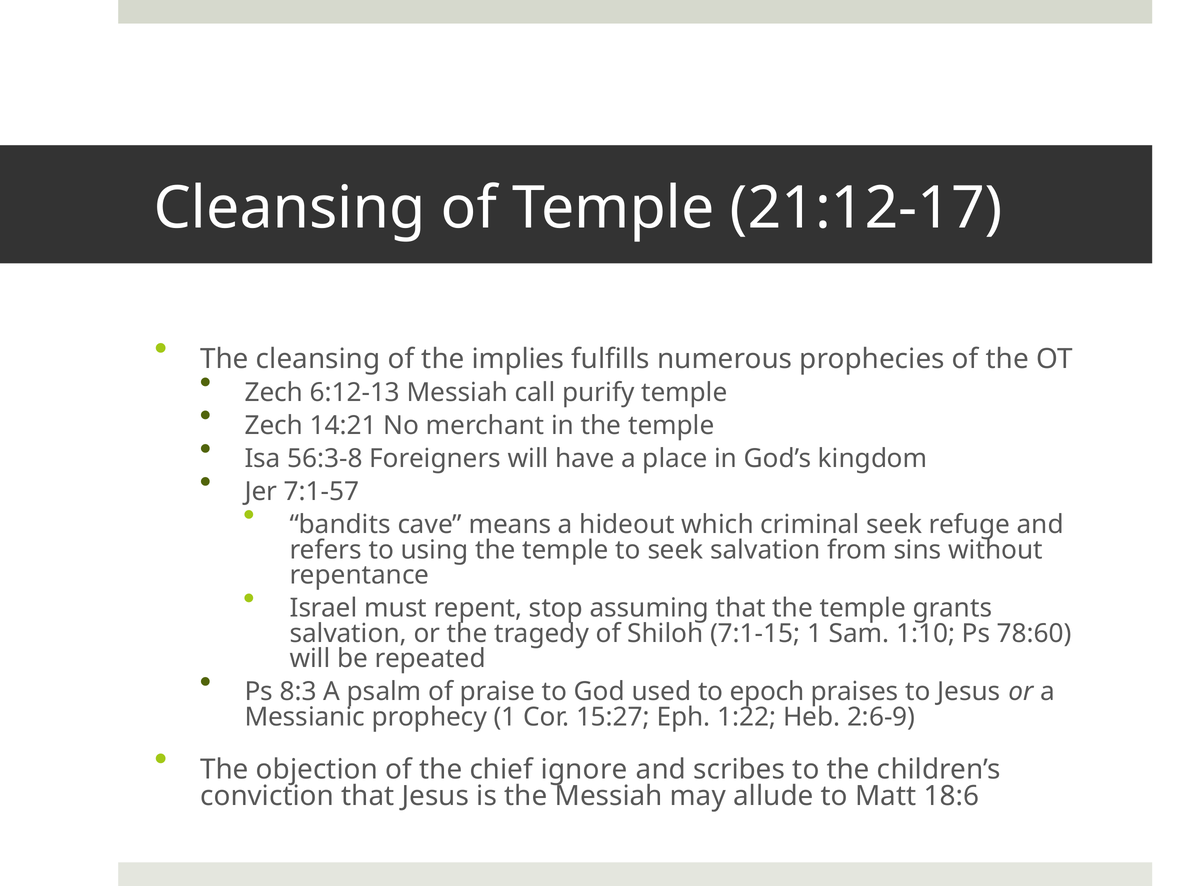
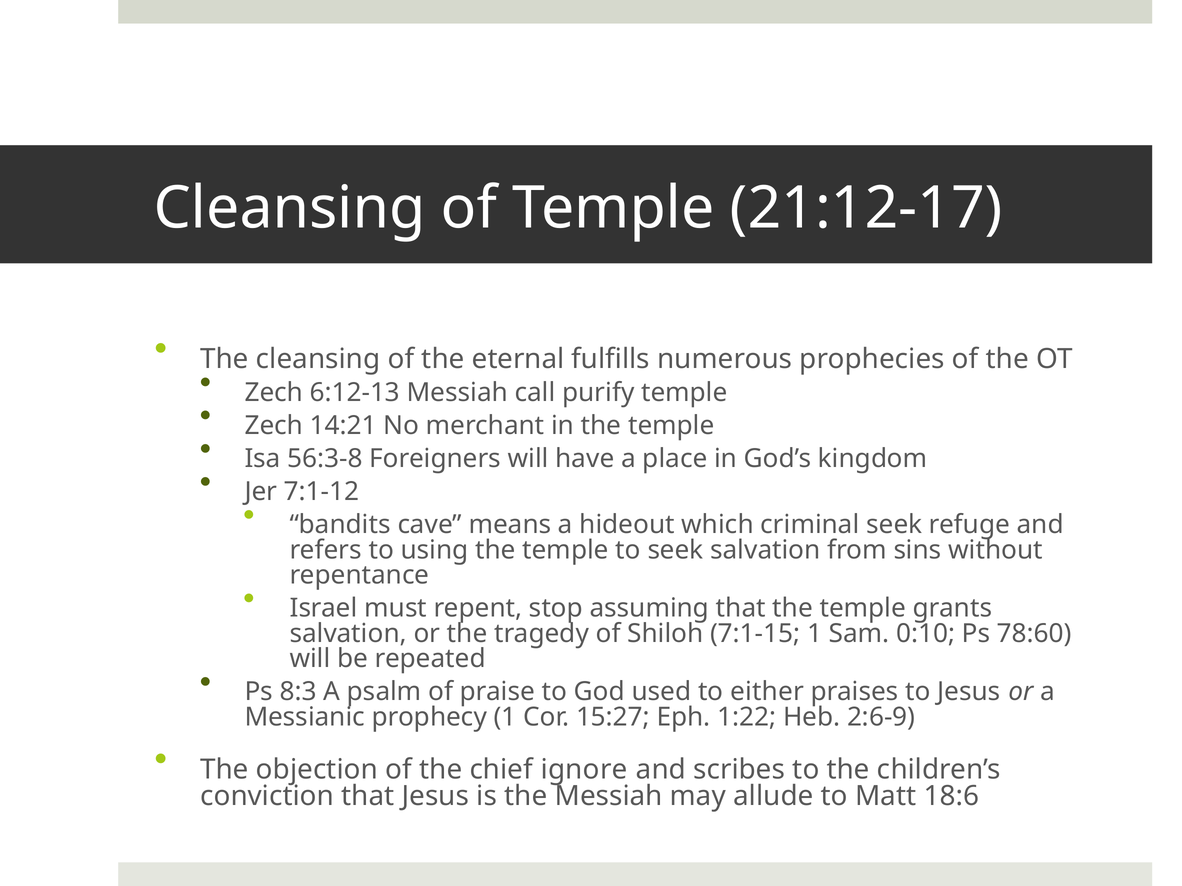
implies: implies -> eternal
7:1-57: 7:1-57 -> 7:1-12
1:10: 1:10 -> 0:10
epoch: epoch -> either
